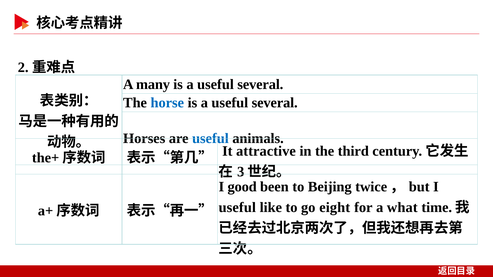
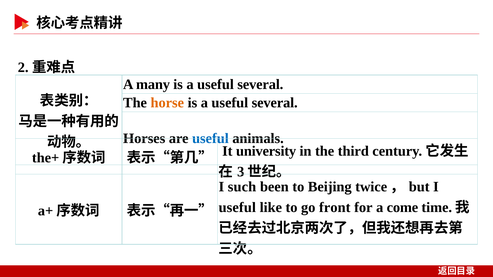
horse colour: blue -> orange
attractive: attractive -> university
good: good -> such
eight: eight -> front
what: what -> come
